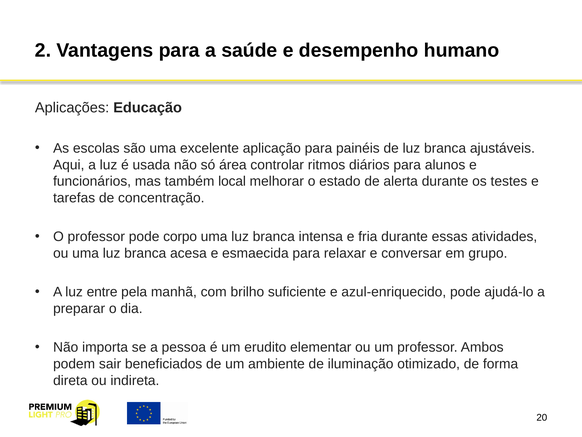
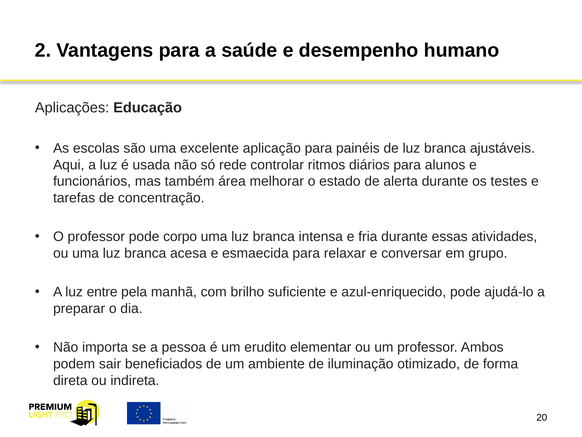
área: área -> rede
local: local -> área
